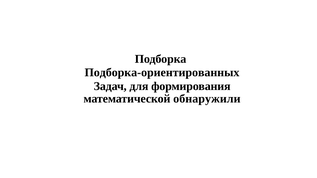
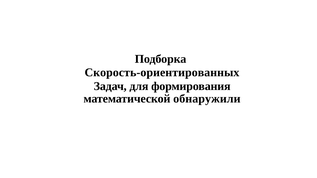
Подборка-ориентированных: Подборка-ориентированных -> Скорость-ориентированных
